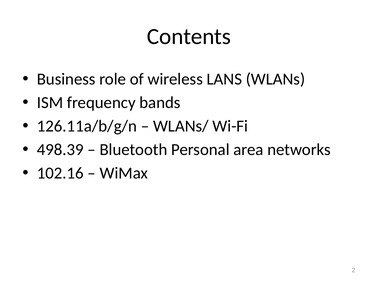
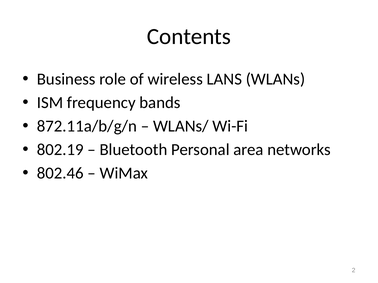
126.11a/b/g/n: 126.11a/b/g/n -> 872.11a/b/g/n
498.39: 498.39 -> 802.19
102.16: 102.16 -> 802.46
